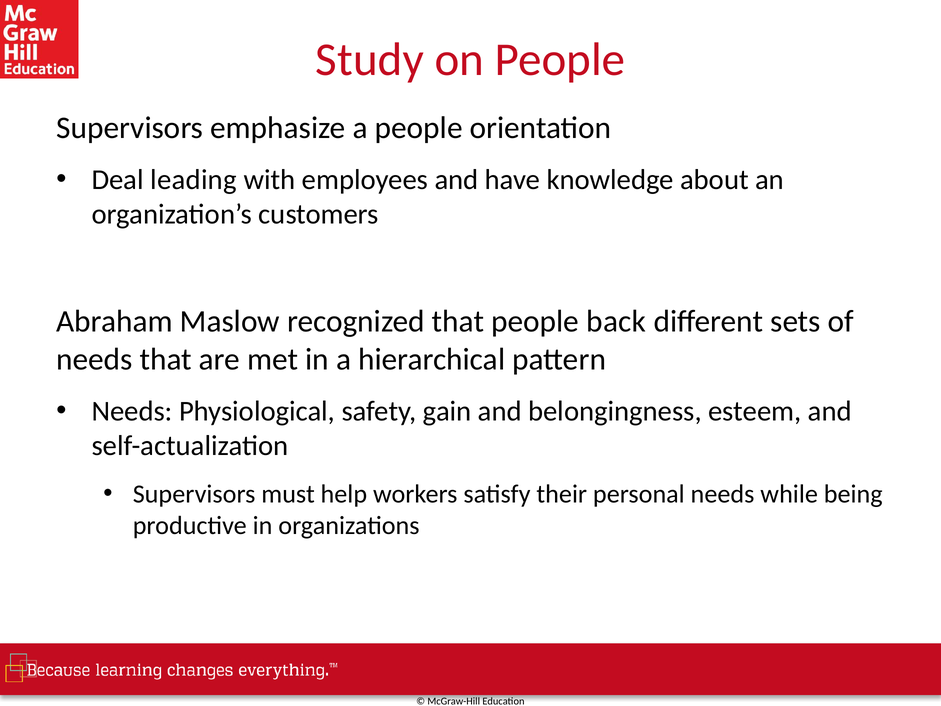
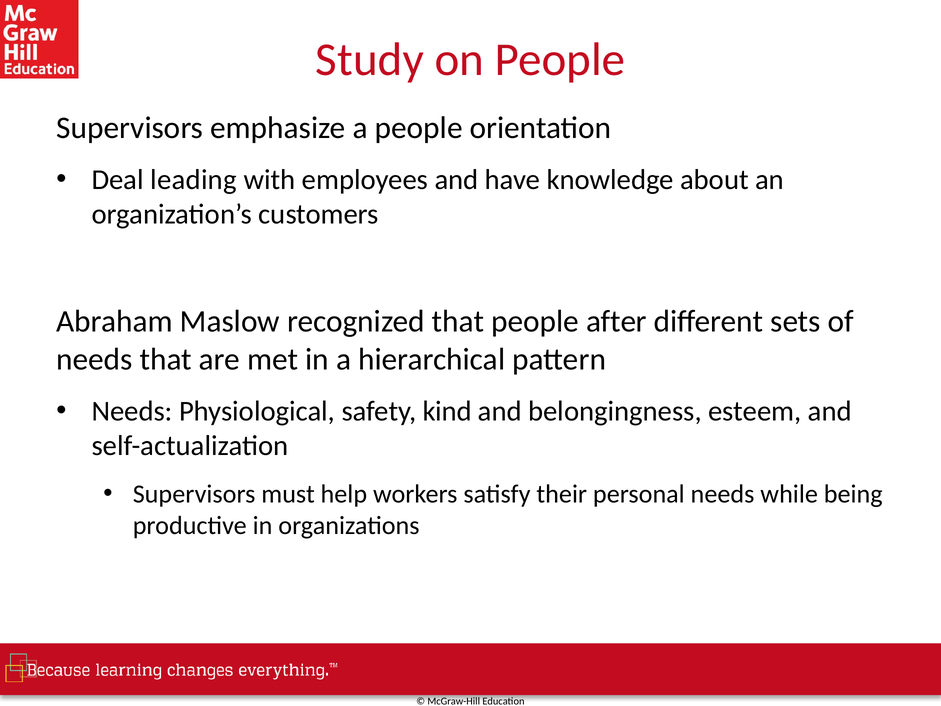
back: back -> after
gain: gain -> kind
